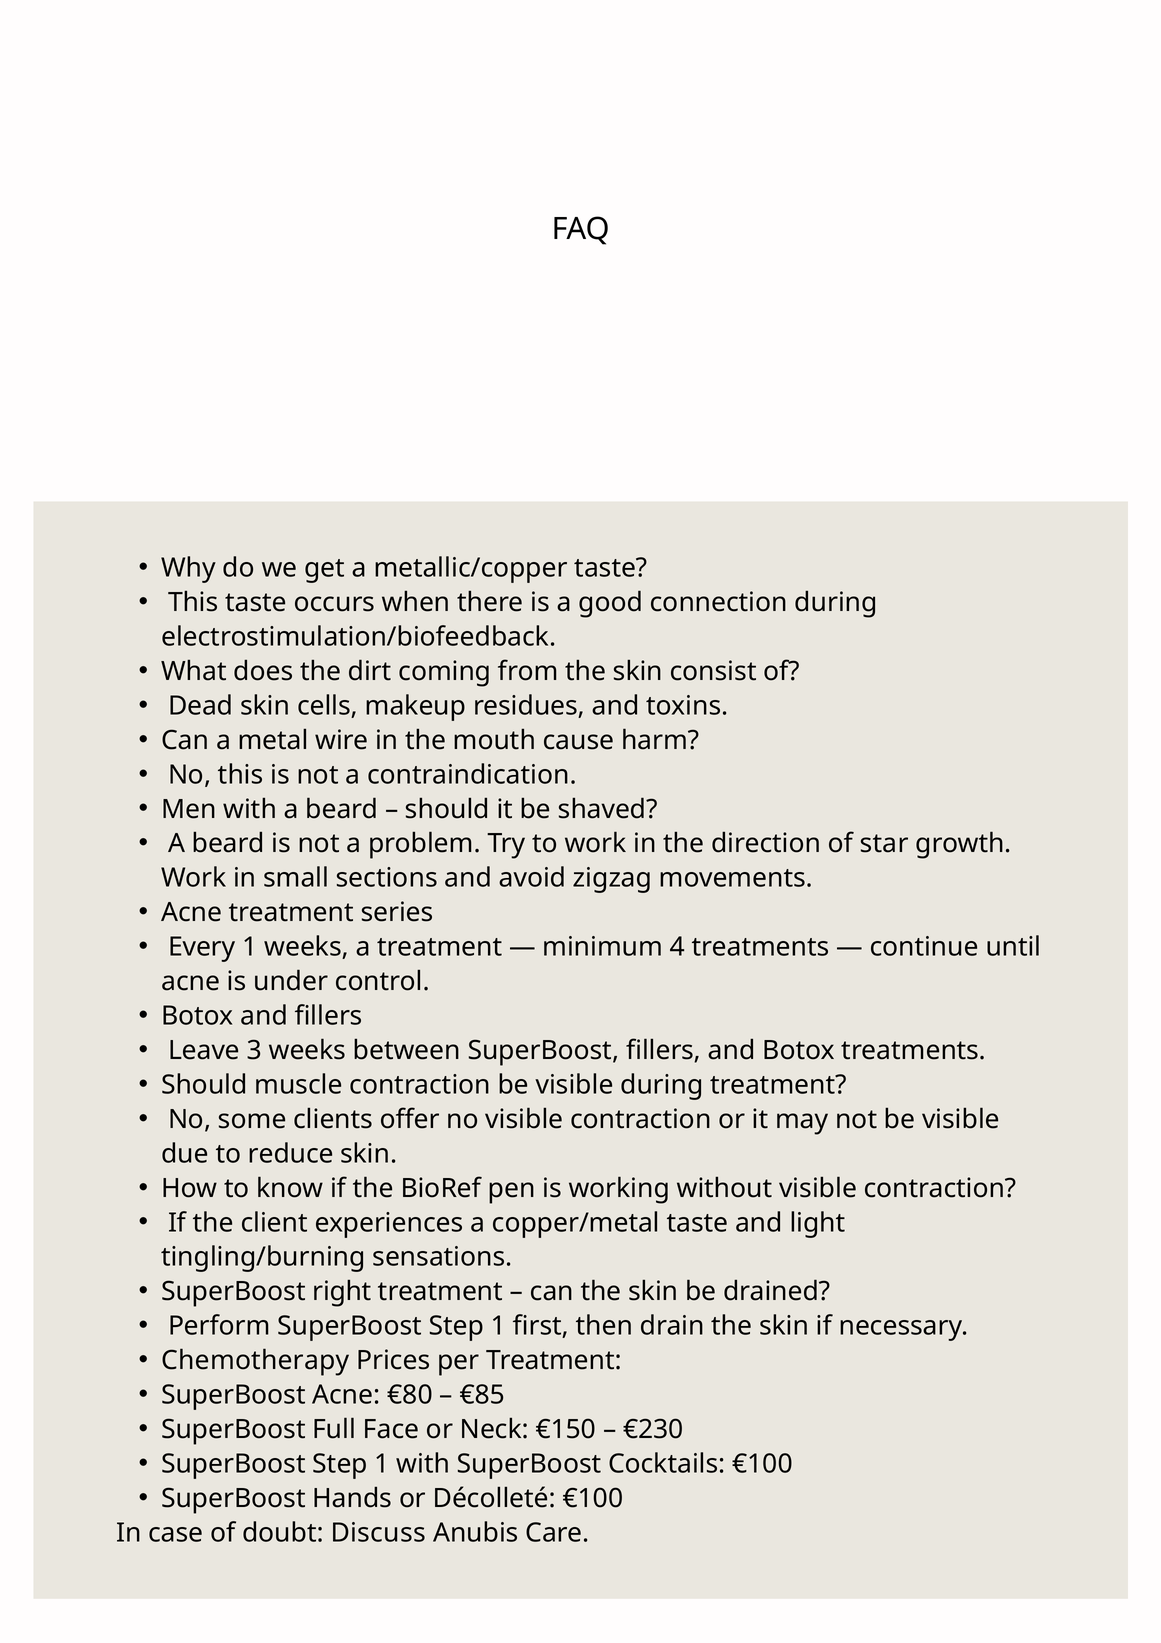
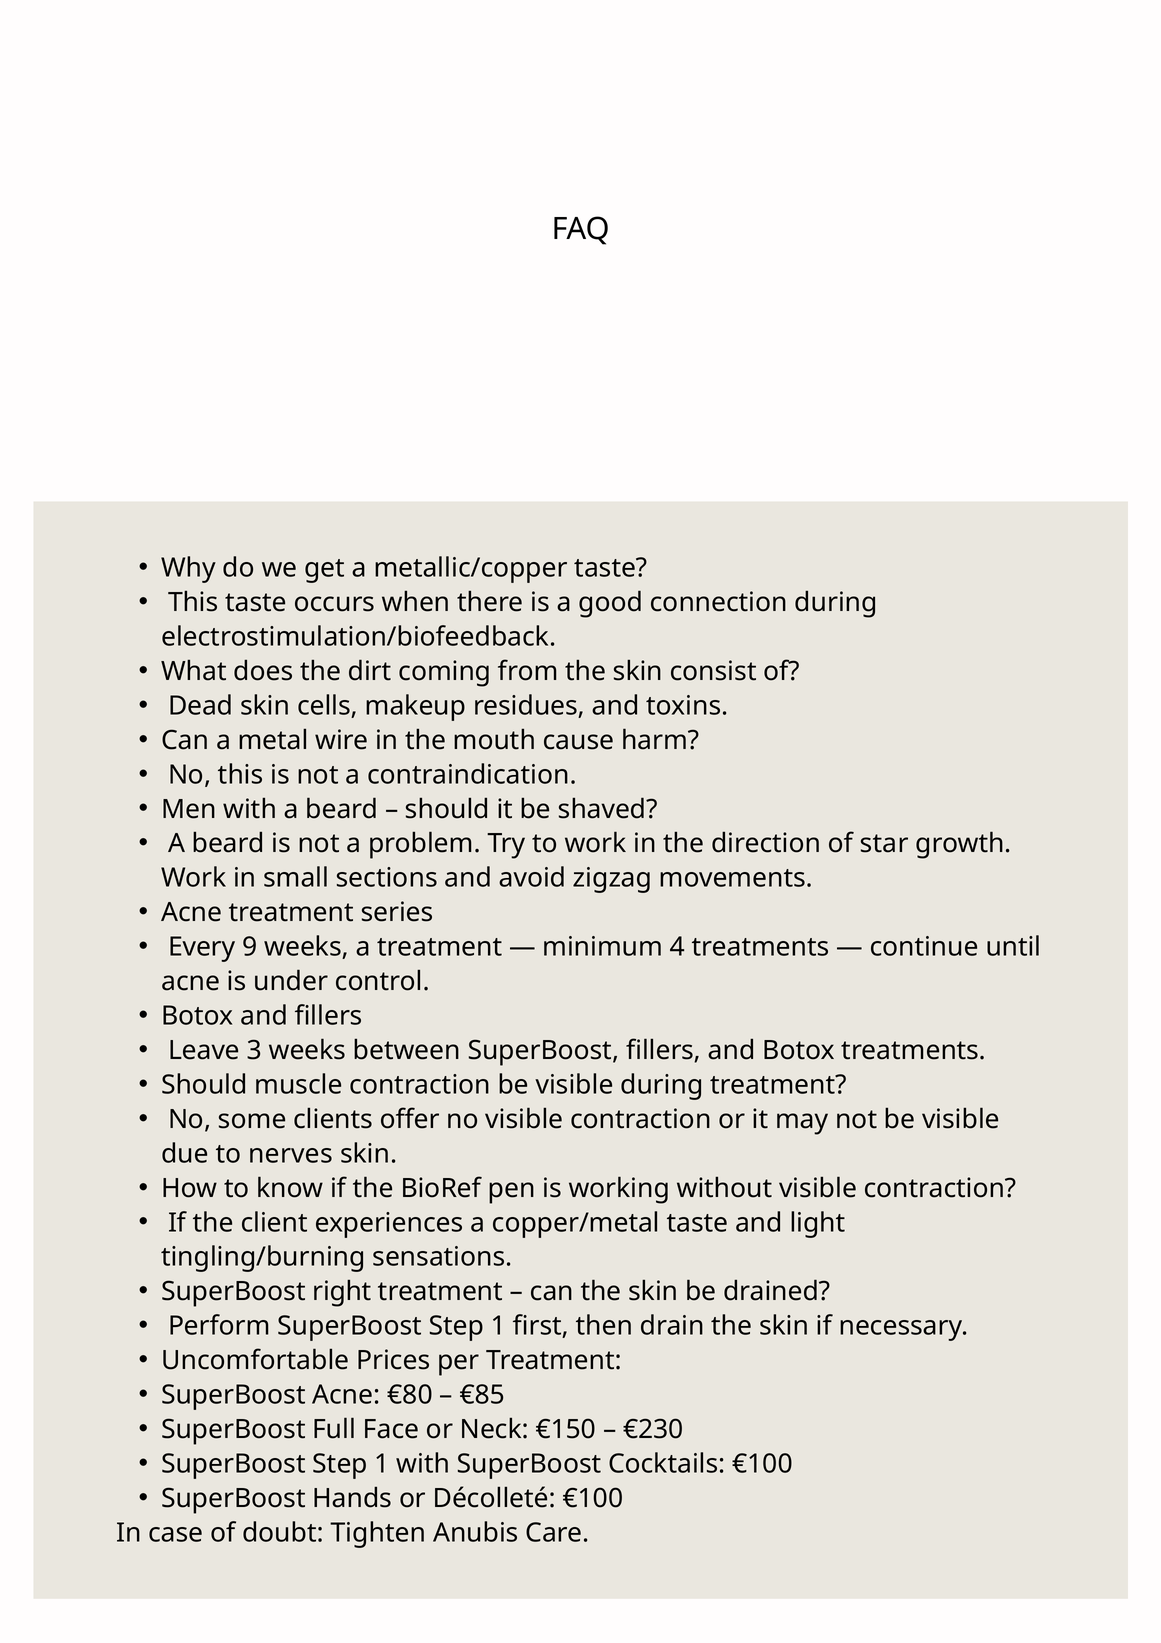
Every 1: 1 -> 9
reduce: reduce -> nerves
Chemotherapy: Chemotherapy -> Uncomfortable
Discuss: Discuss -> Tighten
